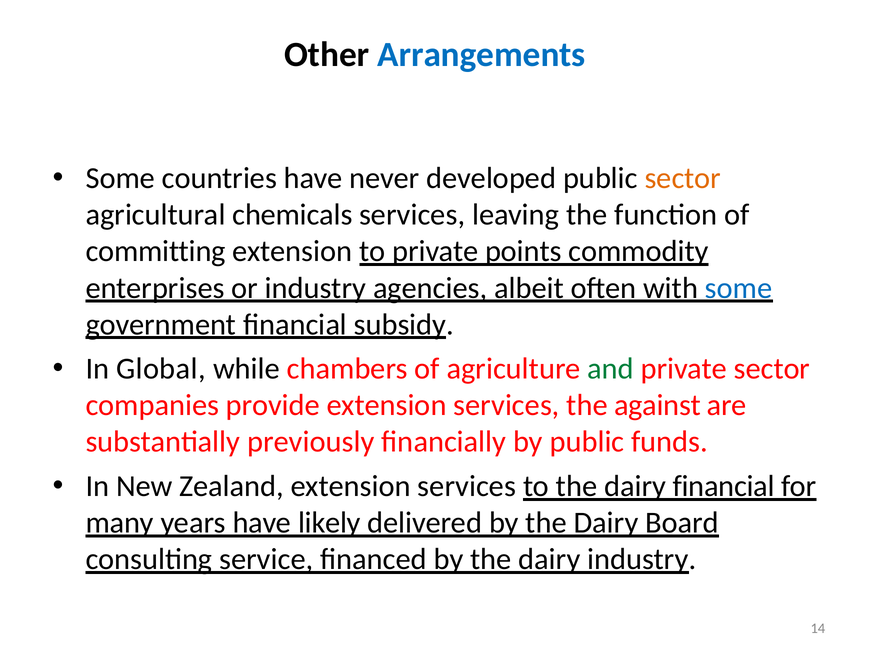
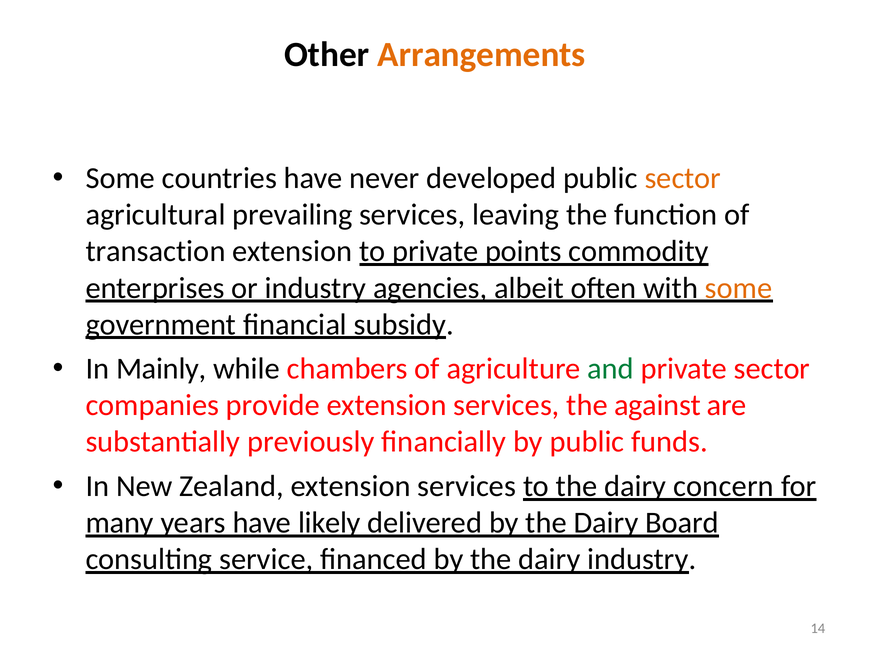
Arrangements colour: blue -> orange
chemicals: chemicals -> prevailing
committing: committing -> transaction
some at (739, 288) colour: blue -> orange
Global: Global -> Mainly
dairy financial: financial -> concern
